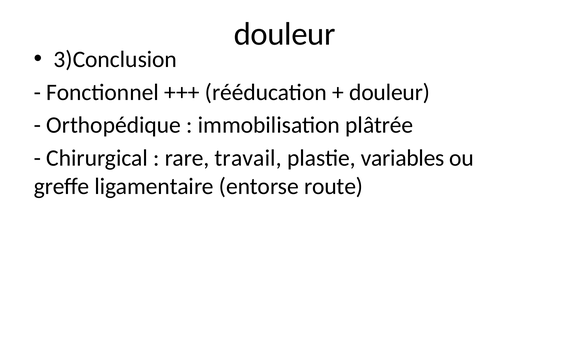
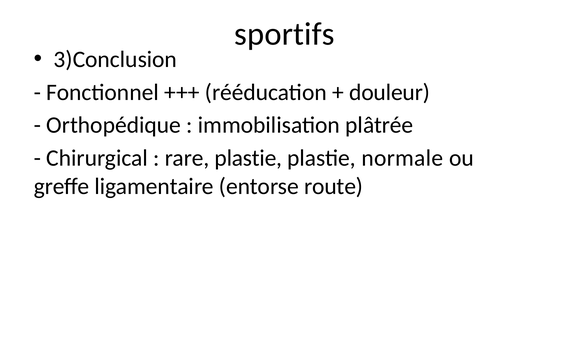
douleur at (285, 34): douleur -> sportifs
rare travail: travail -> plastie
variables: variables -> normale
